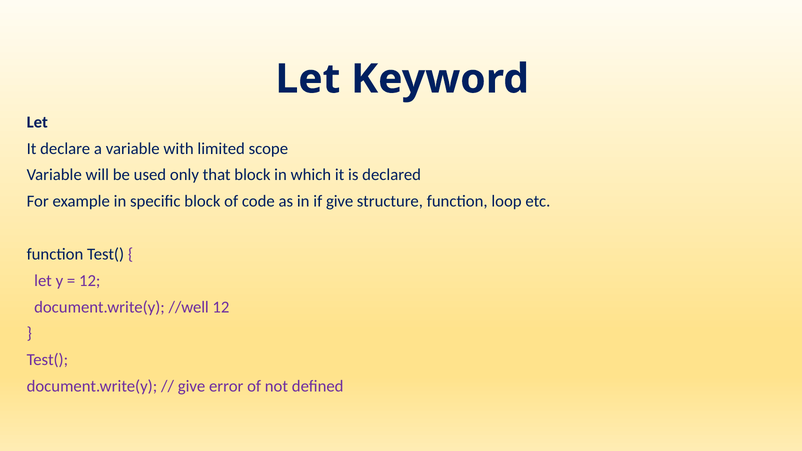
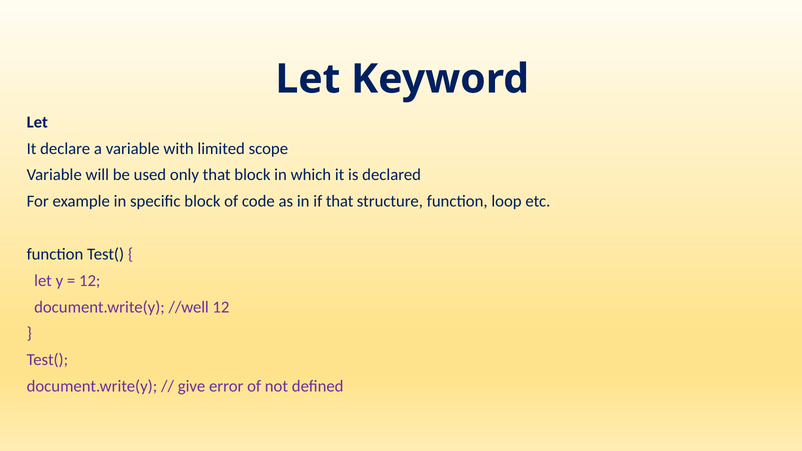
if give: give -> that
